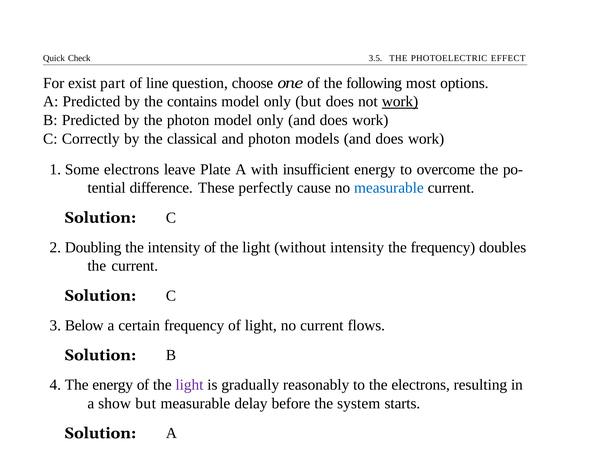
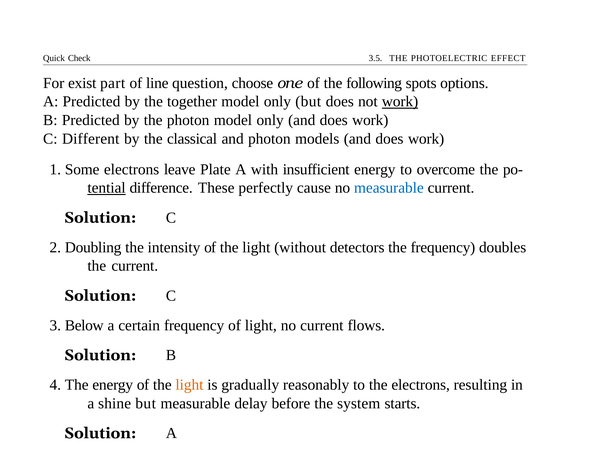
most: most -> spots
contains: contains -> together
Correctly: Correctly -> Different
tential underline: none -> present
without intensity: intensity -> detectors
light at (189, 385) colour: purple -> orange
show: show -> shine
